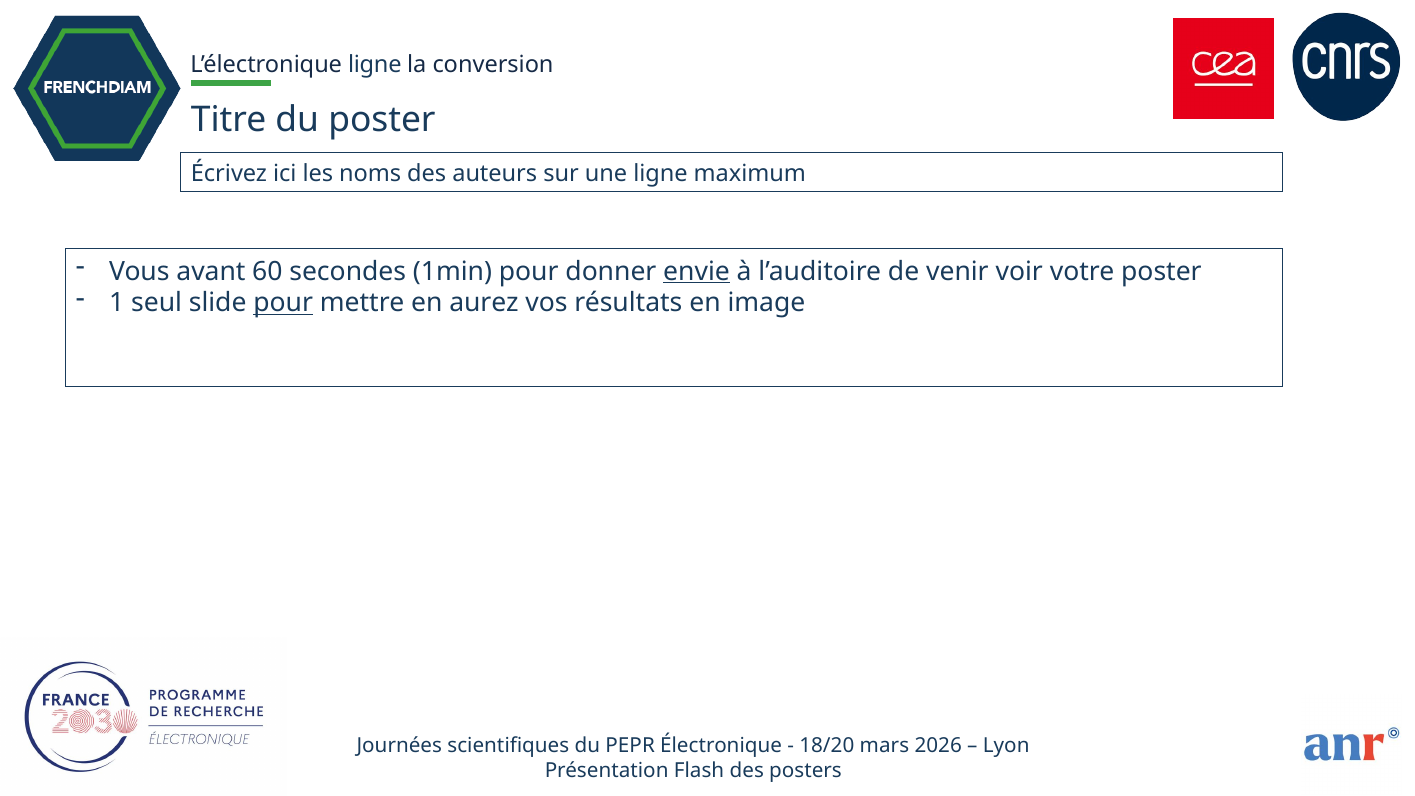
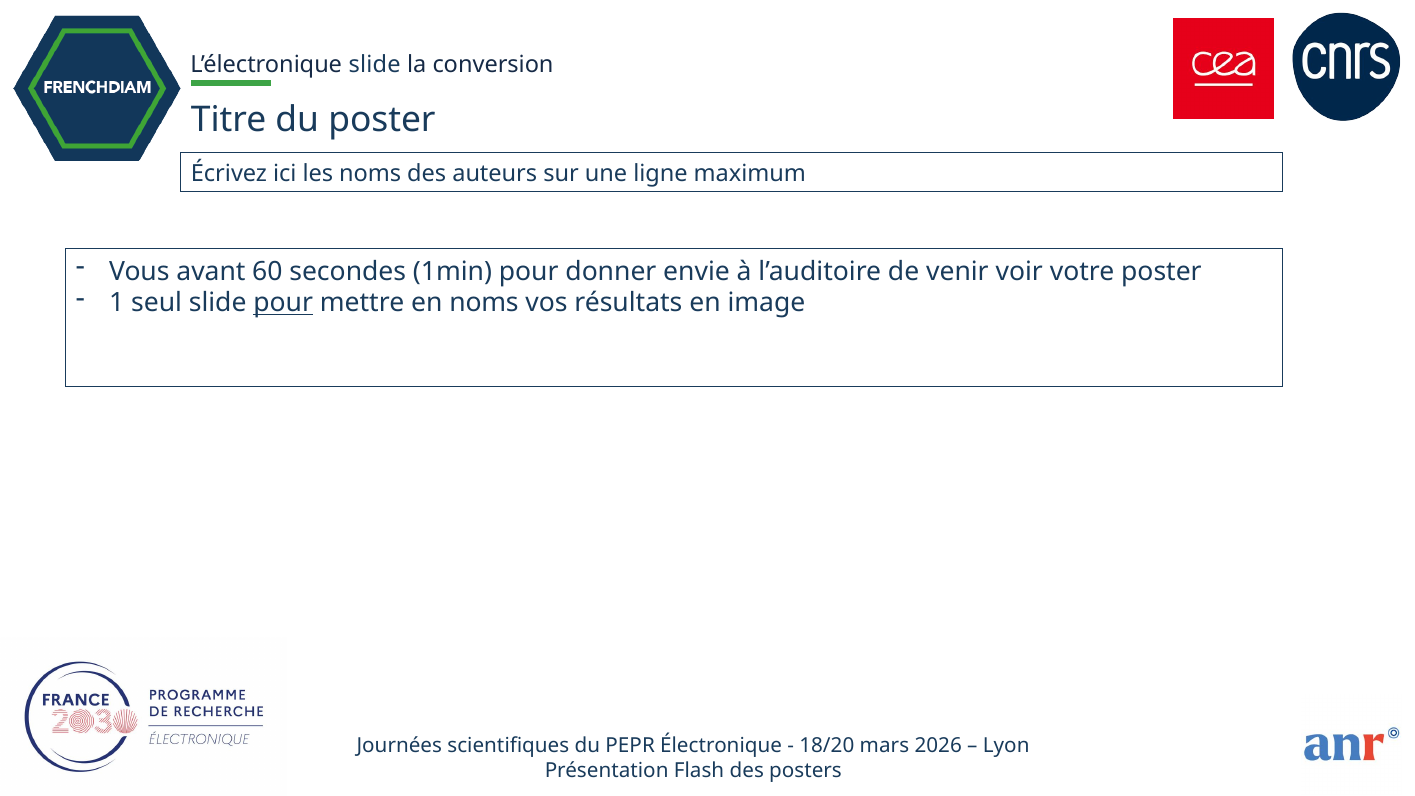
ligne at (375, 65): ligne -> slide
envie underline: present -> none
en aurez: aurez -> noms
